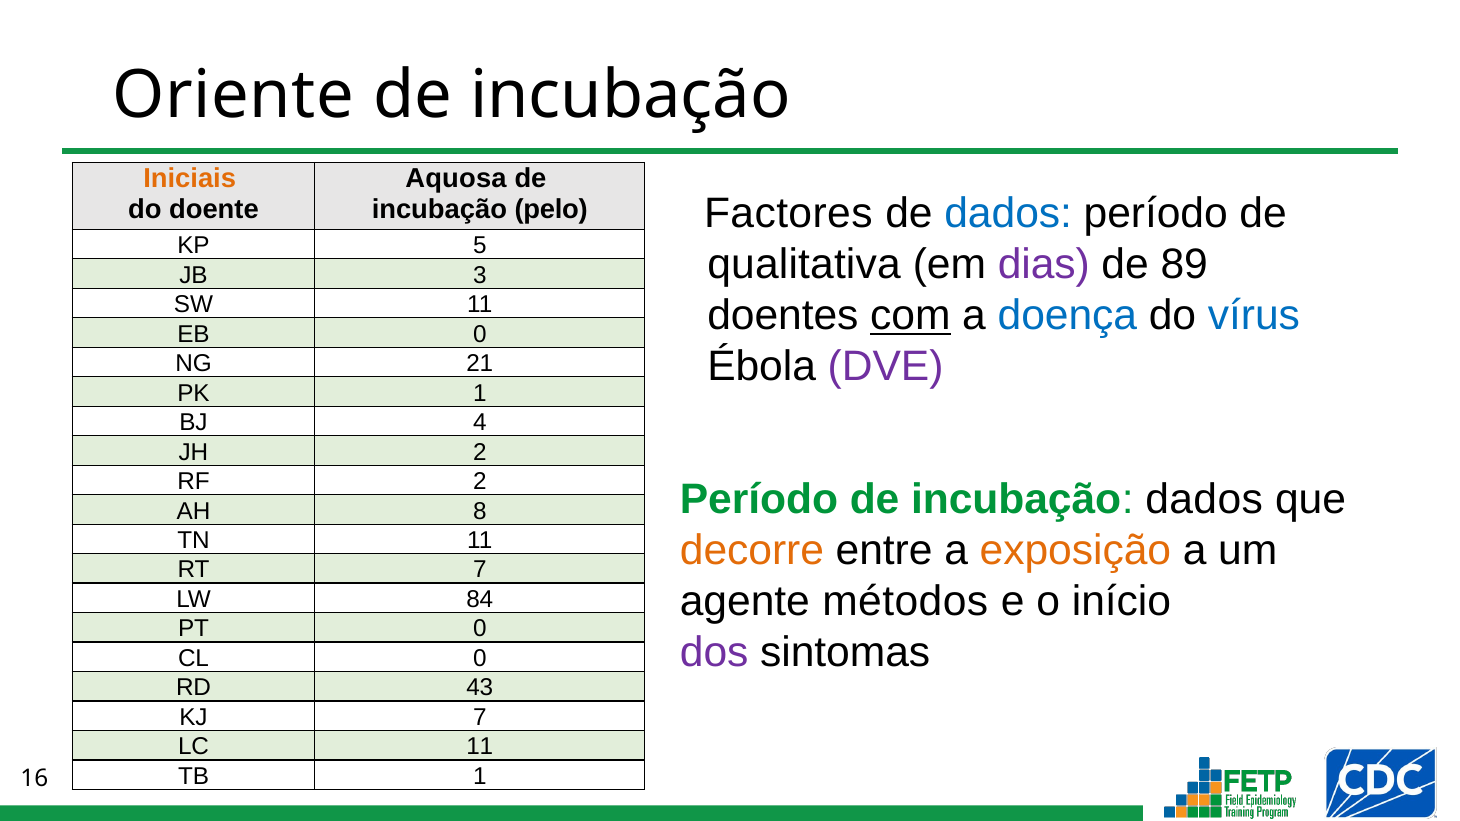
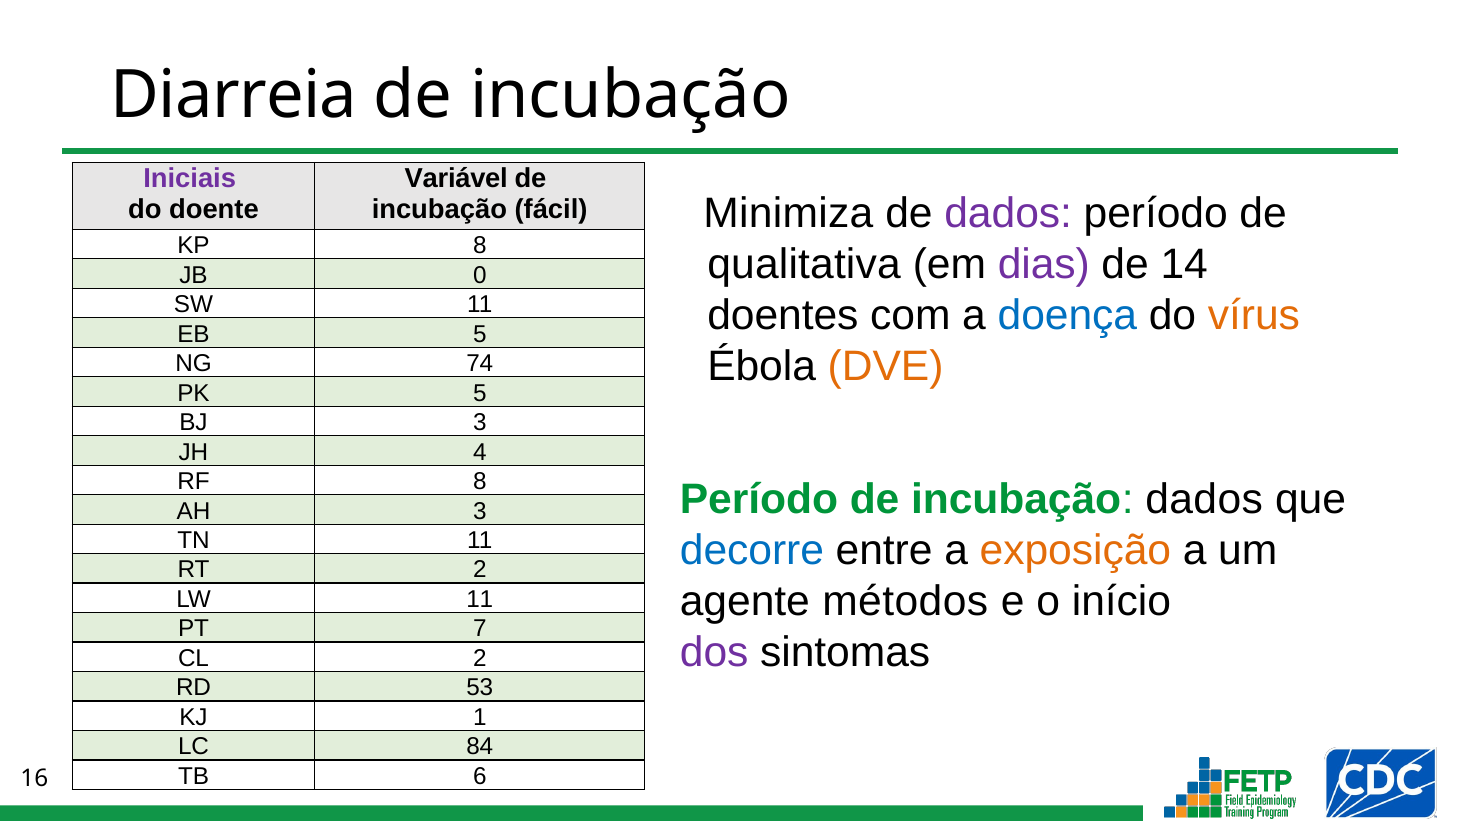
Oriente: Oriente -> Diarreia
Iniciais colour: orange -> purple
Aquosa: Aquosa -> Variável
Factores: Factores -> Minimiza
dados at (1008, 213) colour: blue -> purple
pelo: pelo -> fácil
KP 5: 5 -> 8
89: 89 -> 14
3: 3 -> 0
com underline: present -> none
vírus colour: blue -> orange
EB 0: 0 -> 5
DVE colour: purple -> orange
21: 21 -> 74
PK 1: 1 -> 5
BJ 4: 4 -> 3
JH 2: 2 -> 4
RF 2: 2 -> 8
AH 8: 8 -> 3
decorre colour: orange -> blue
RT 7: 7 -> 2
LW 84: 84 -> 11
PT 0: 0 -> 7
CL 0: 0 -> 2
43: 43 -> 53
KJ 7: 7 -> 1
LC 11: 11 -> 84
TB 1: 1 -> 6
